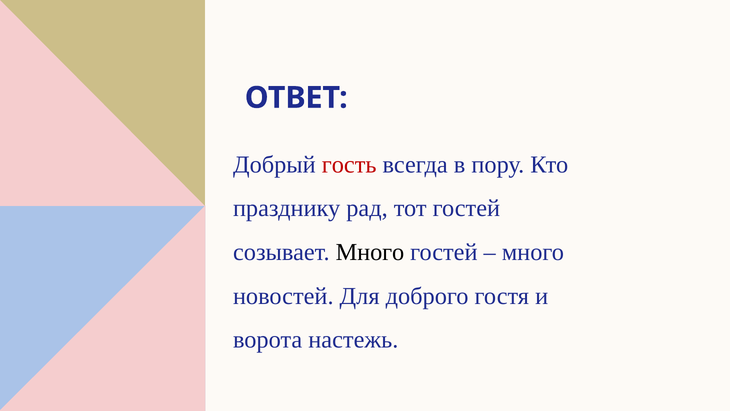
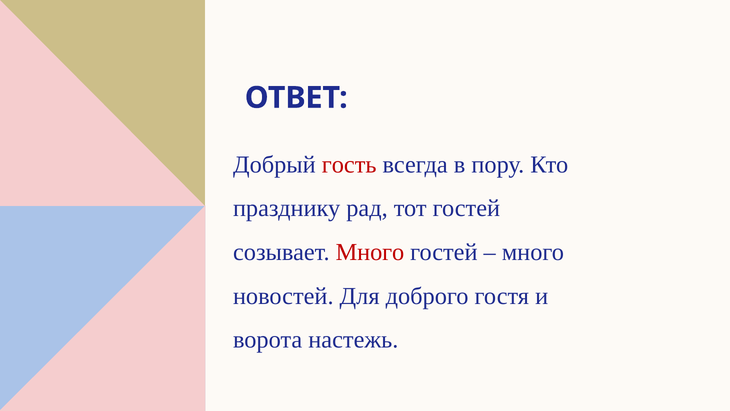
Много at (370, 252) colour: black -> red
